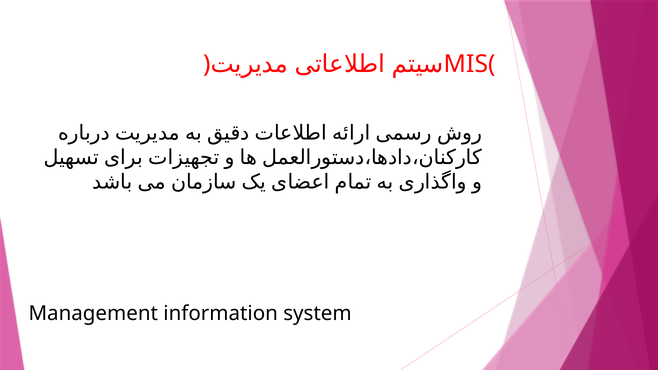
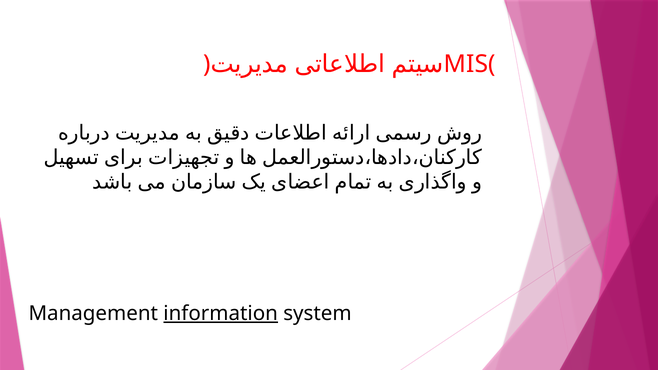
information underline: none -> present
